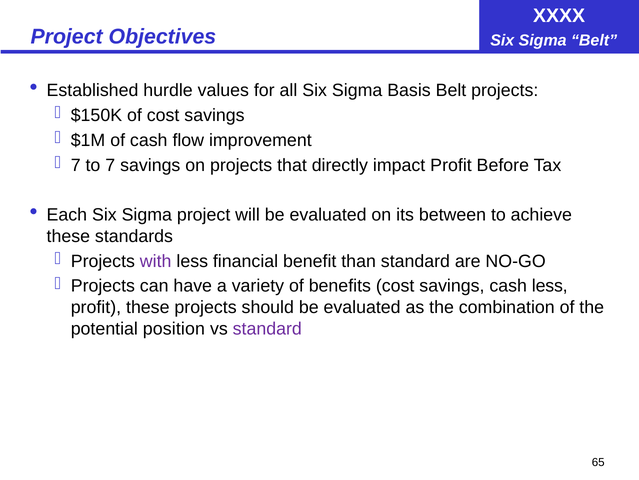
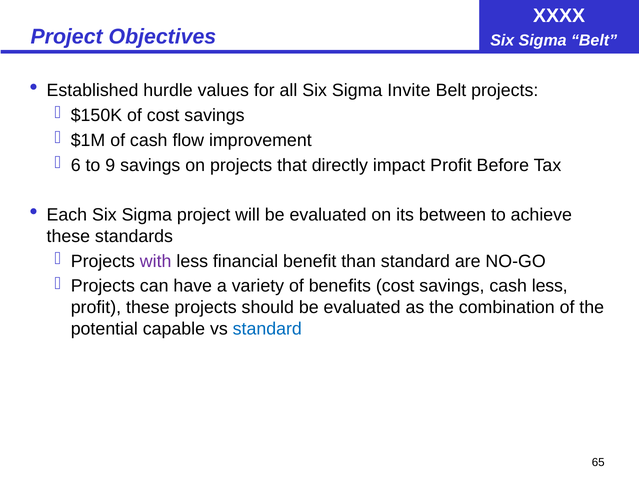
Basis: Basis -> Invite
7 at (76, 165): 7 -> 6
to 7: 7 -> 9
position: position -> capable
standard at (267, 328) colour: purple -> blue
